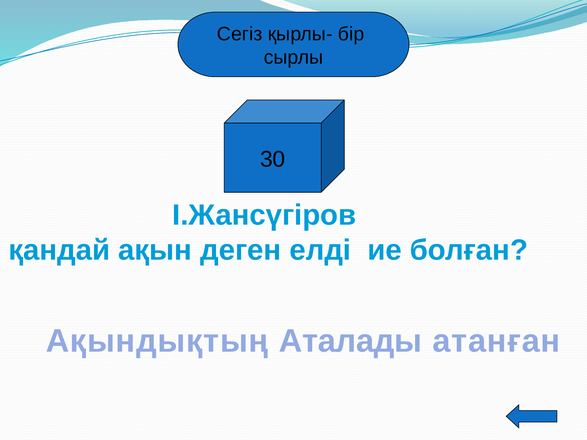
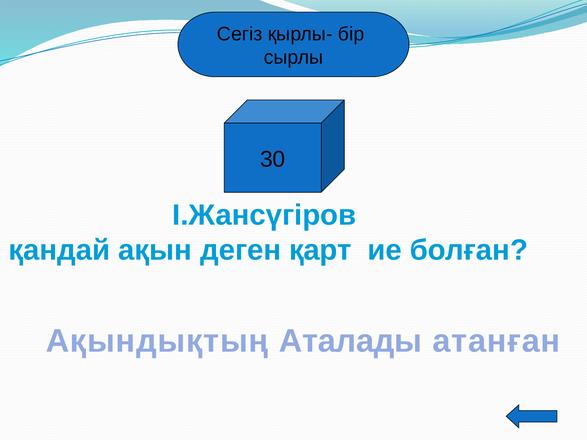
елді: елді -> қарт
